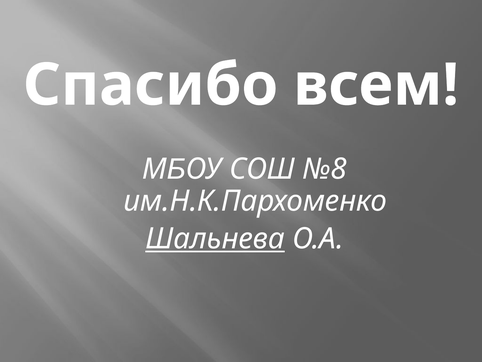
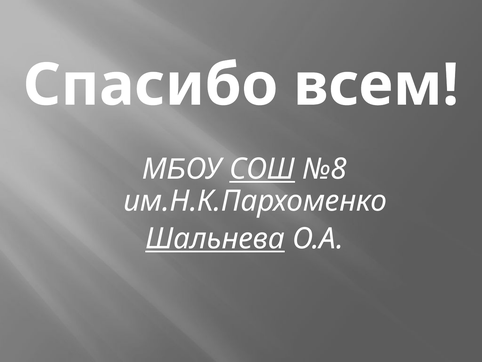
СОШ underline: none -> present
